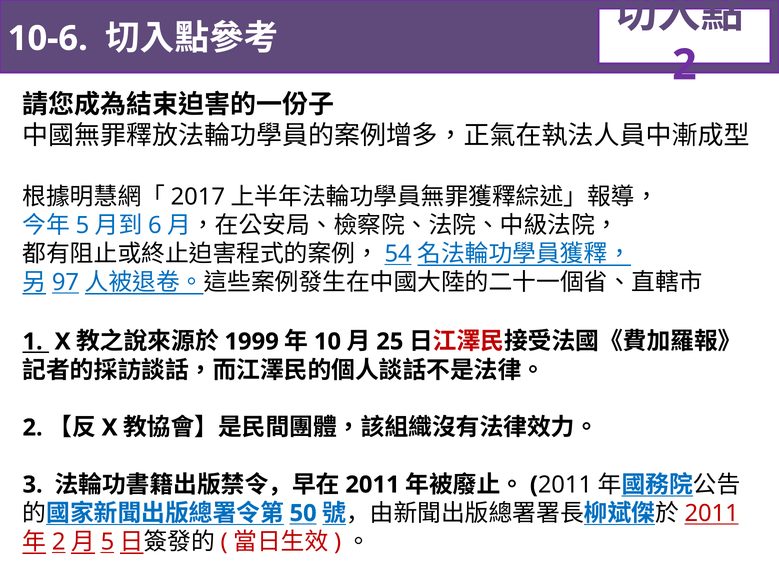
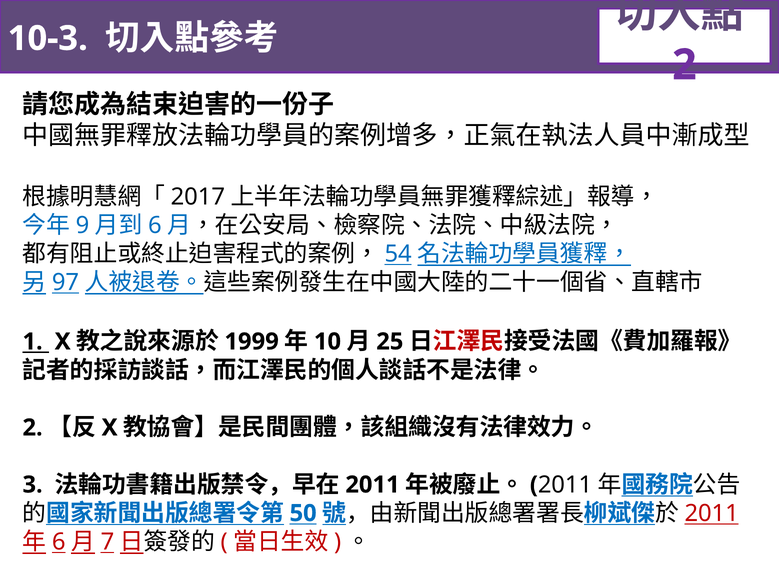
10-6: 10-6 -> 10-3
5 at (82, 225): 5 -> 9
2 at (59, 542): 2 -> 6
5 at (107, 542): 5 -> 7
